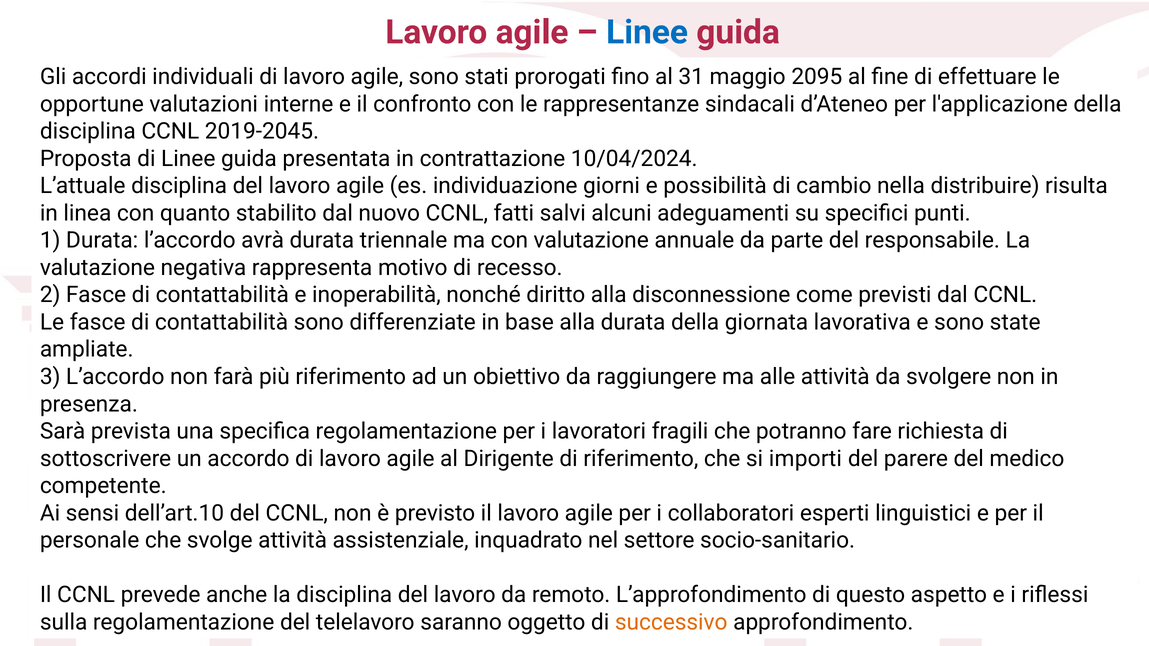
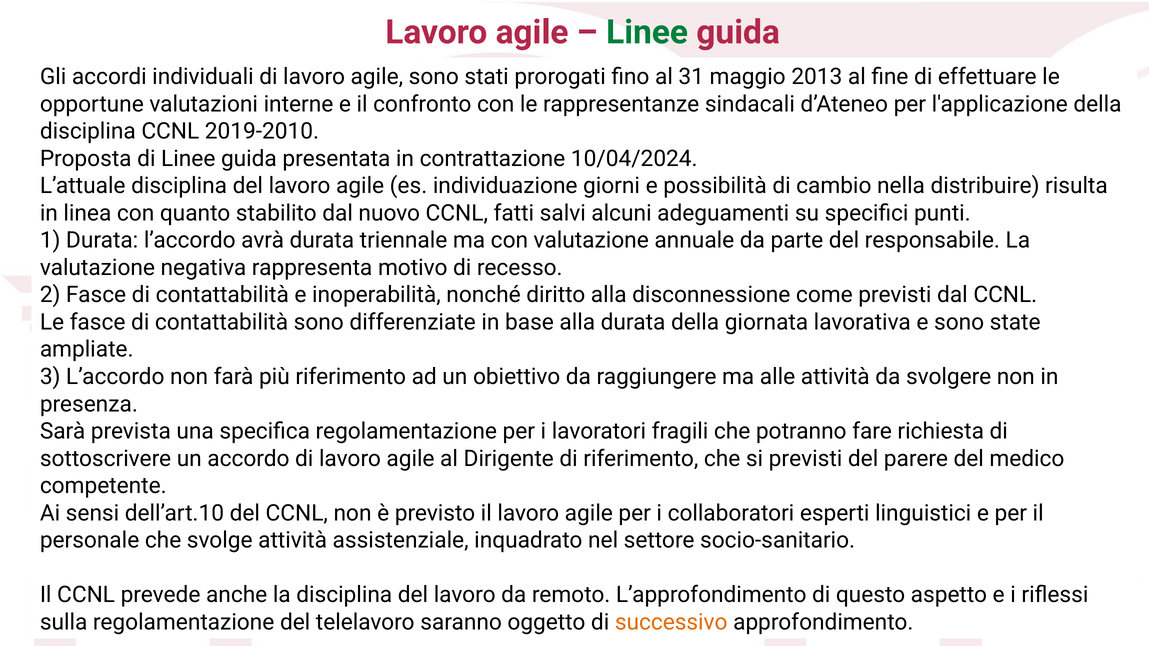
Linee at (647, 32) colour: blue -> green
2095: 2095 -> 2013
2019-2045: 2019-2045 -> 2019-2010
si importi: importi -> previsti
